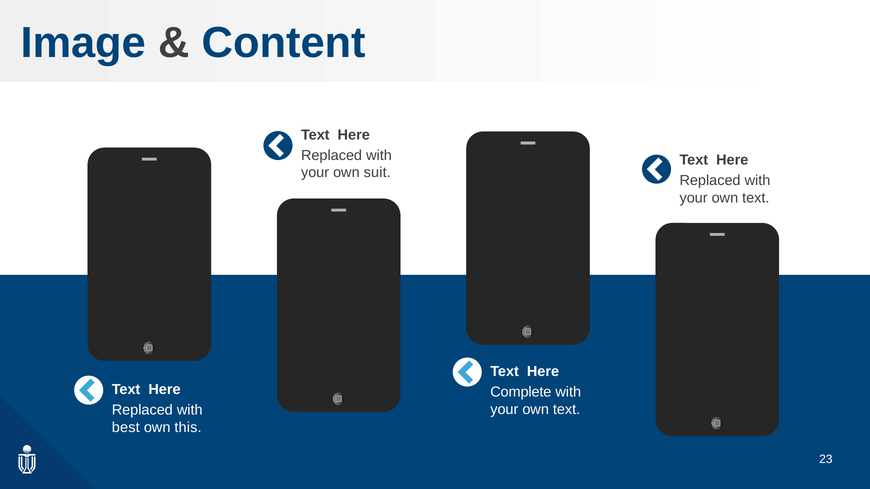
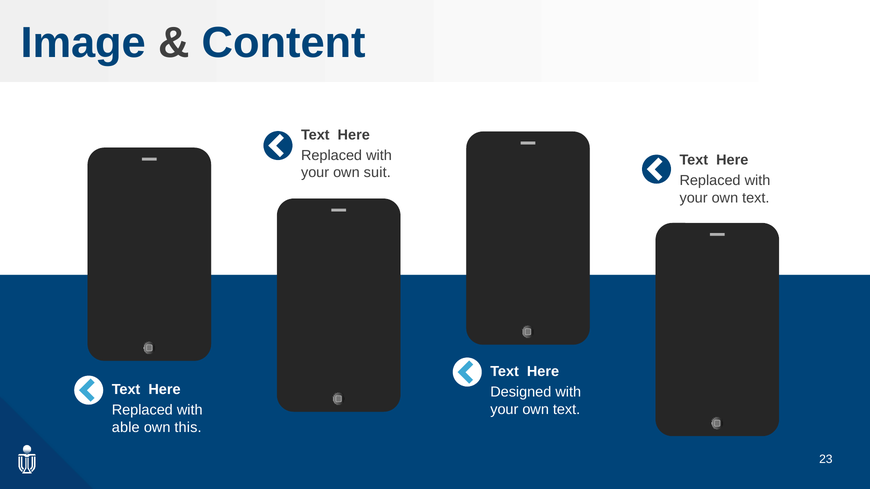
Complete: Complete -> Designed
best: best -> able
